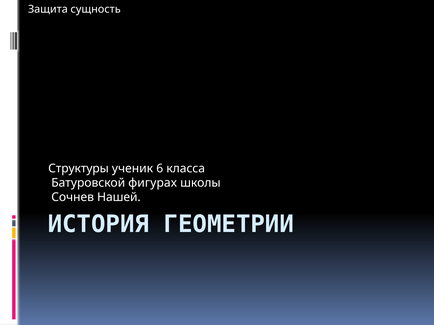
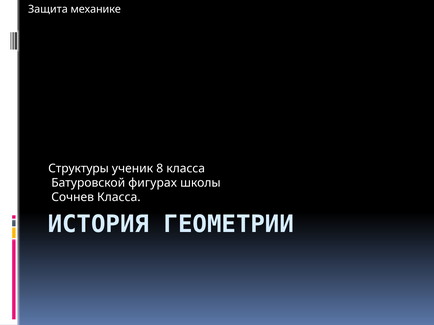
сущность: сущность -> механике
6: 6 -> 8
Сочнев Нашей: Нашей -> Класса
